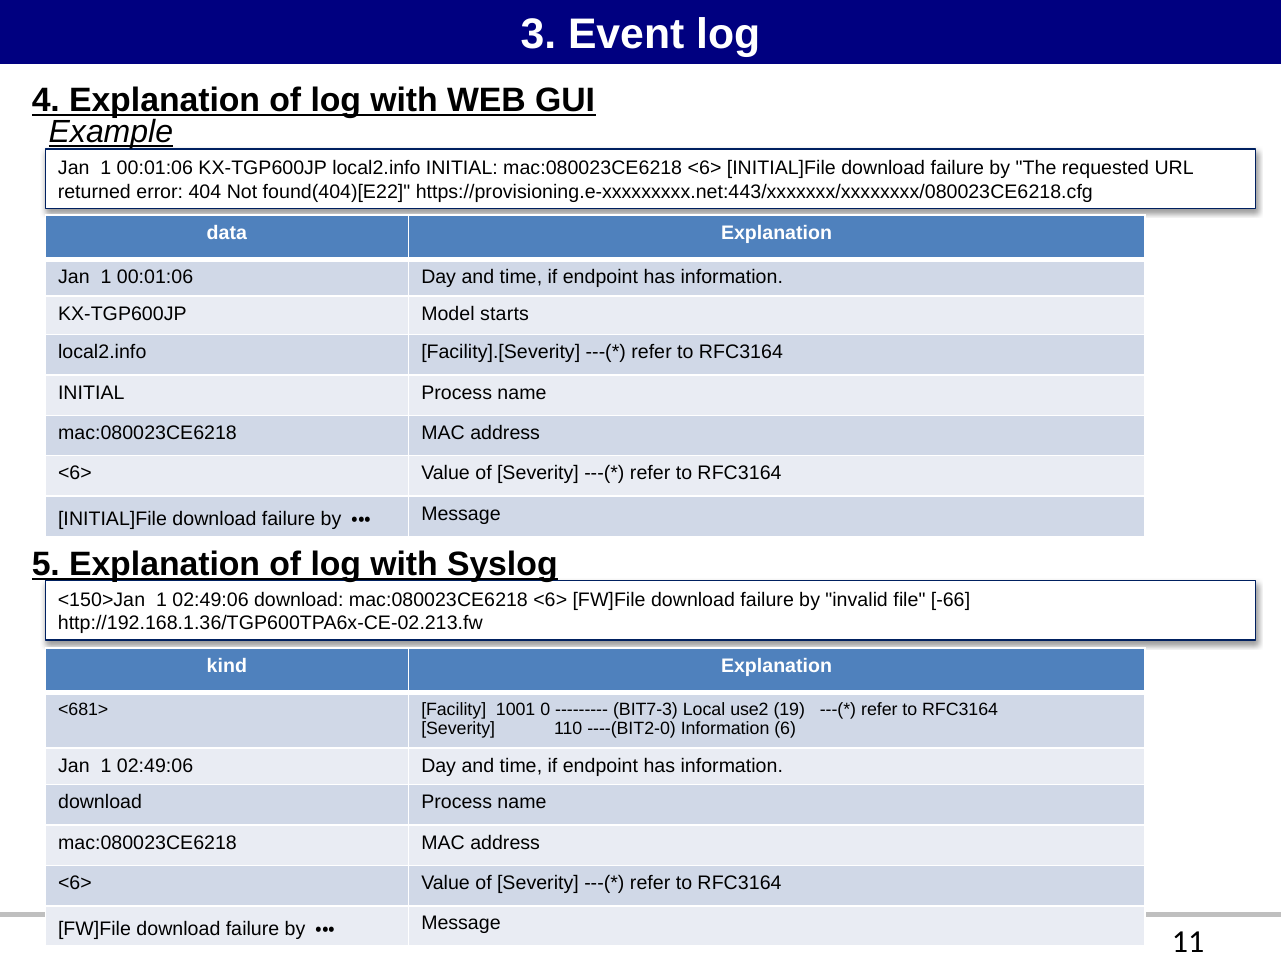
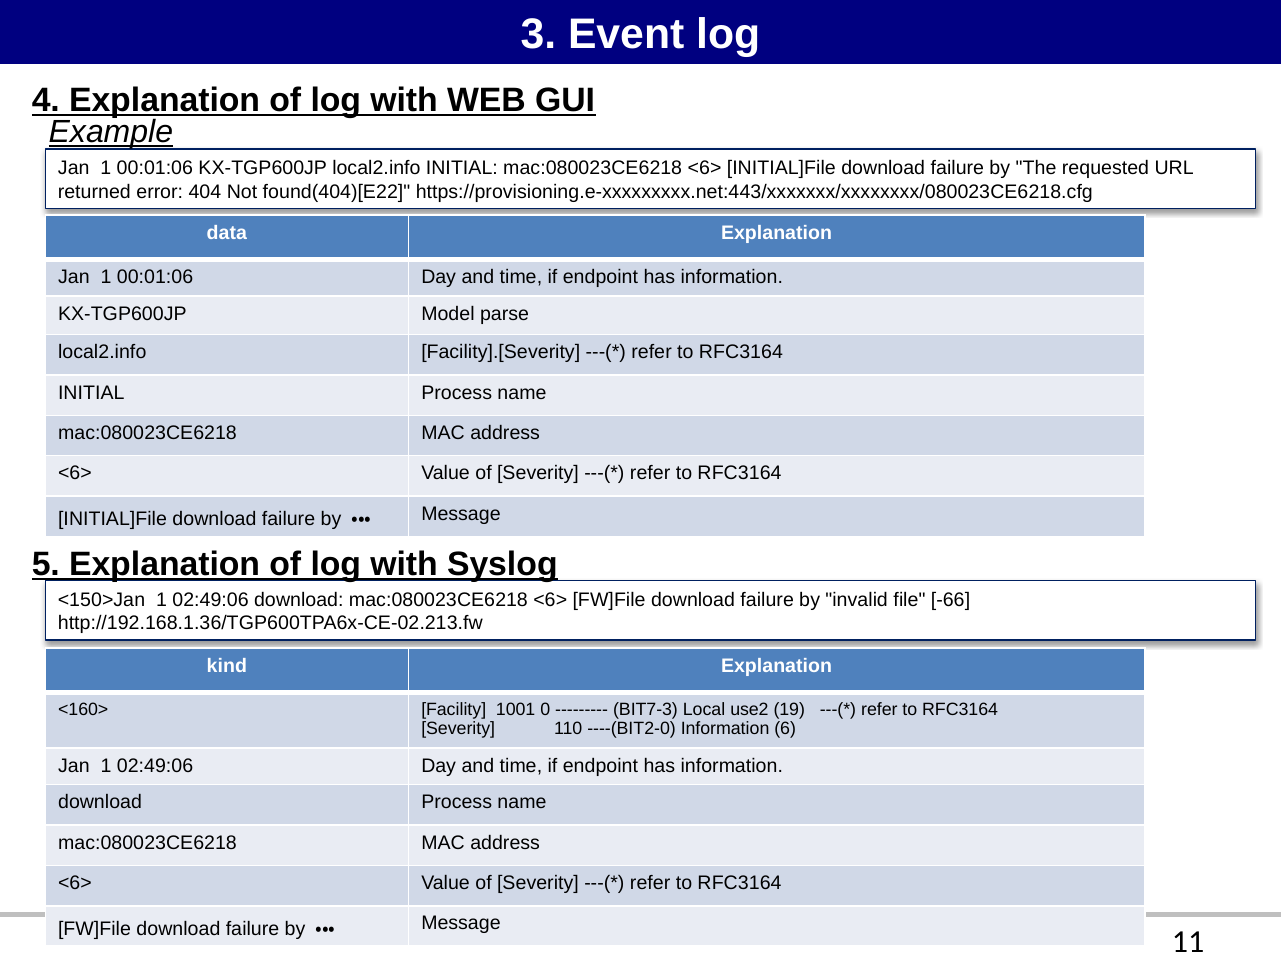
starts: starts -> parse
<681>: <681> -> <160>
